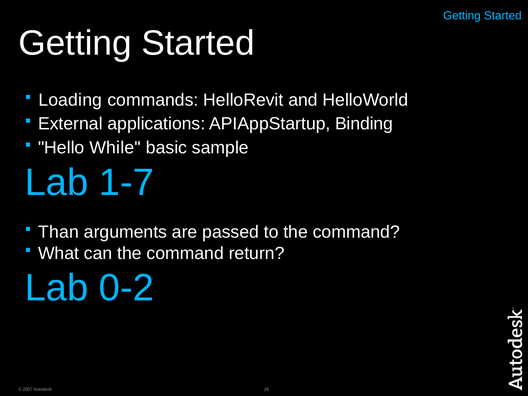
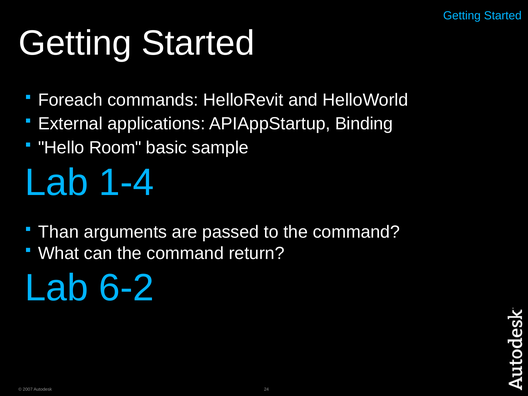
Loading: Loading -> Foreach
While: While -> Room
1-7: 1-7 -> 1-4
0-2: 0-2 -> 6-2
